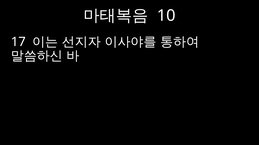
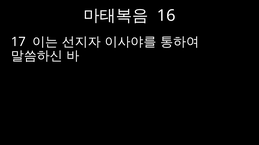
10: 10 -> 16
